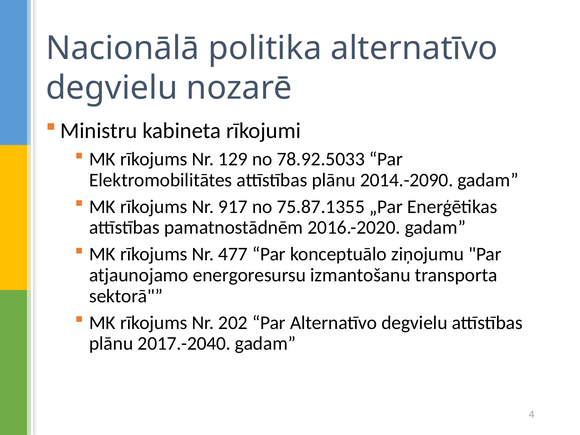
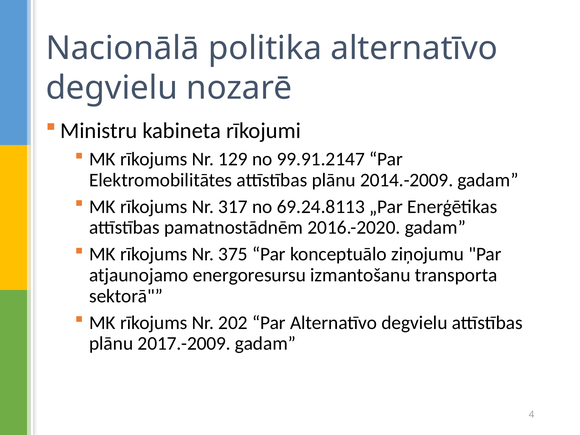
78.92.5033: 78.92.5033 -> 99.91.2147
2014.-2090: 2014.-2090 -> 2014.-2009
917: 917 -> 317
75.87.1355: 75.87.1355 -> 69.24.8113
477: 477 -> 375
2017.-2040: 2017.-2040 -> 2017.-2009
